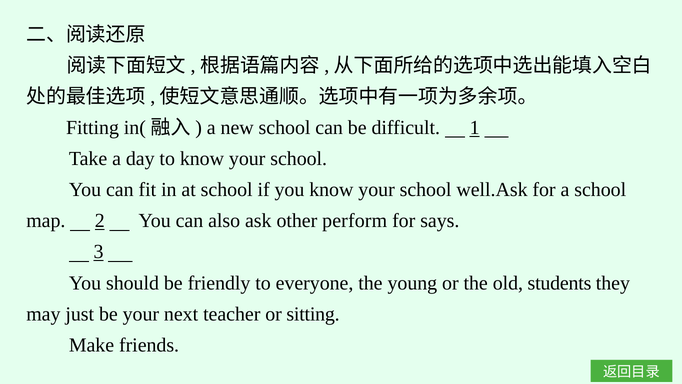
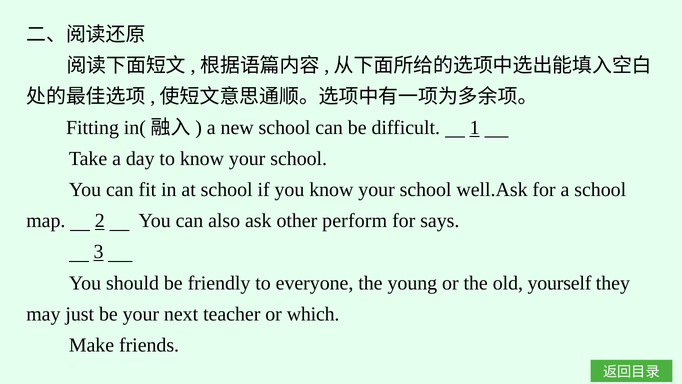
students: students -> yourself
sitting: sitting -> which
